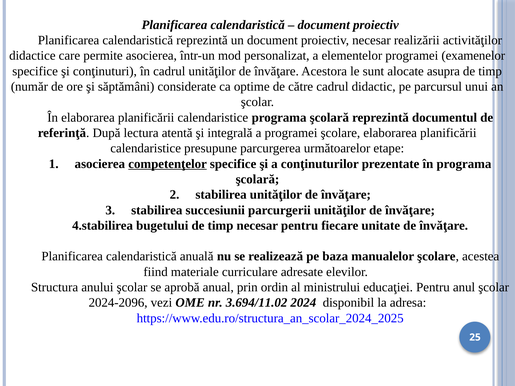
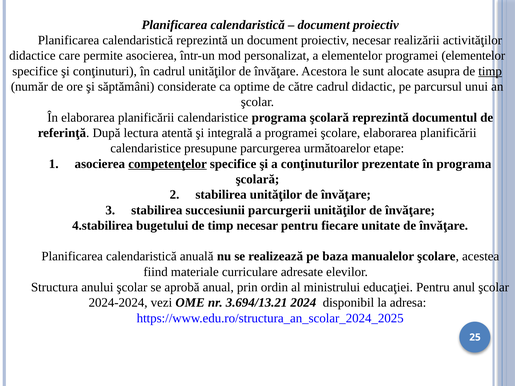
programei examenelor: examenelor -> elementelor
timp at (490, 71) underline: none -> present
2024-2096: 2024-2096 -> 2024-2024
3.694/11.02: 3.694/11.02 -> 3.694/13.21
